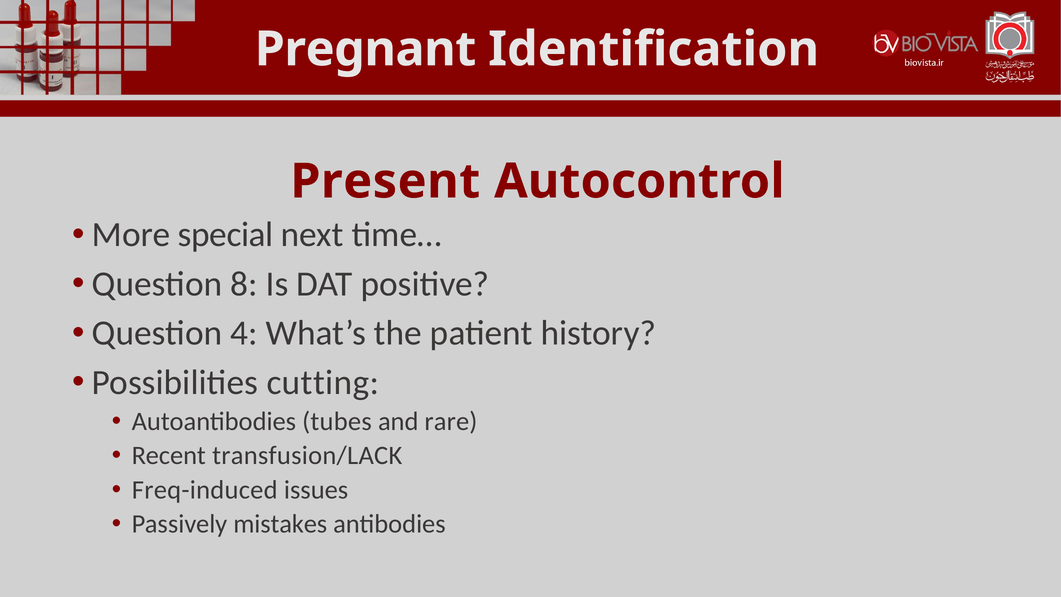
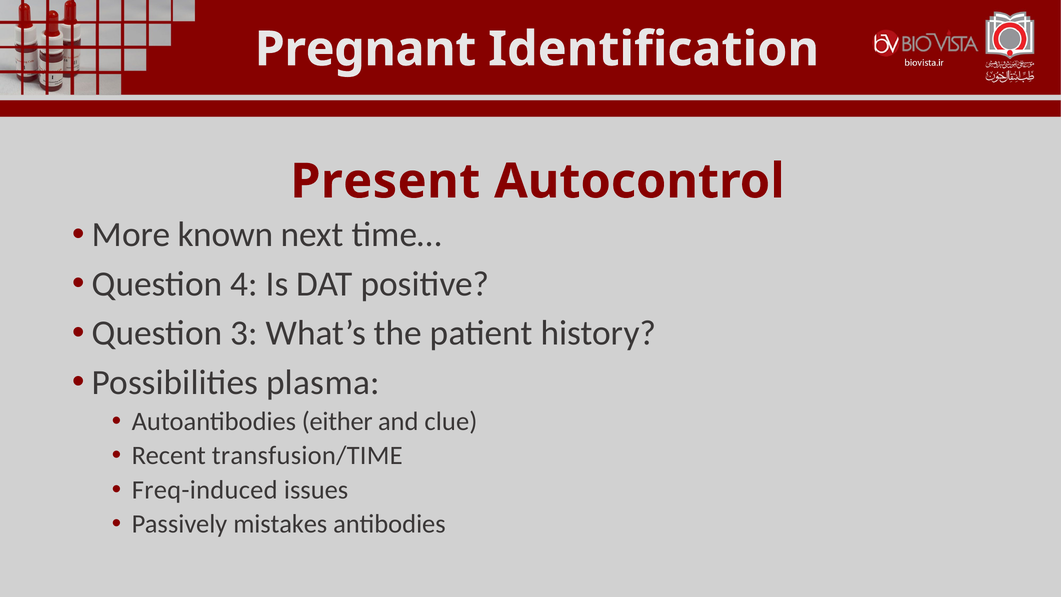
special: special -> known
8: 8 -> 4
4: 4 -> 3
cutting: cutting -> plasma
tubes: tubes -> either
rare: rare -> clue
transfusion/LACK: transfusion/LACK -> transfusion/TIME
